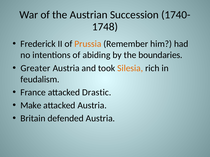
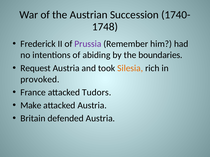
Prussia colour: orange -> purple
Greater: Greater -> Request
feudalism: feudalism -> provoked
Drastic: Drastic -> Tudors
